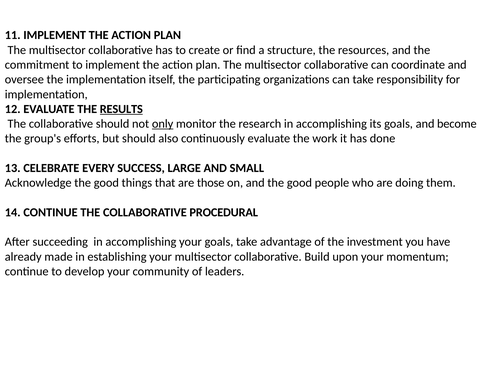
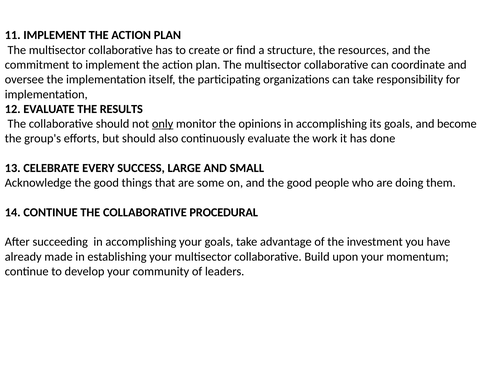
RESULTS underline: present -> none
research: research -> opinions
those: those -> some
